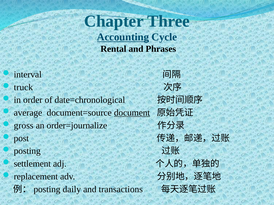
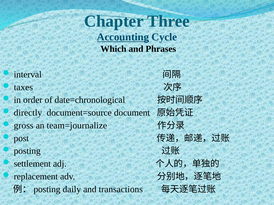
Rental: Rental -> Which
truck: truck -> taxes
average: average -> directly
document underline: present -> none
order=journalize: order=journalize -> team=journalize
